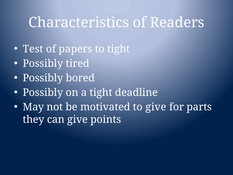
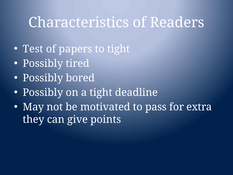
to give: give -> pass
parts: parts -> extra
